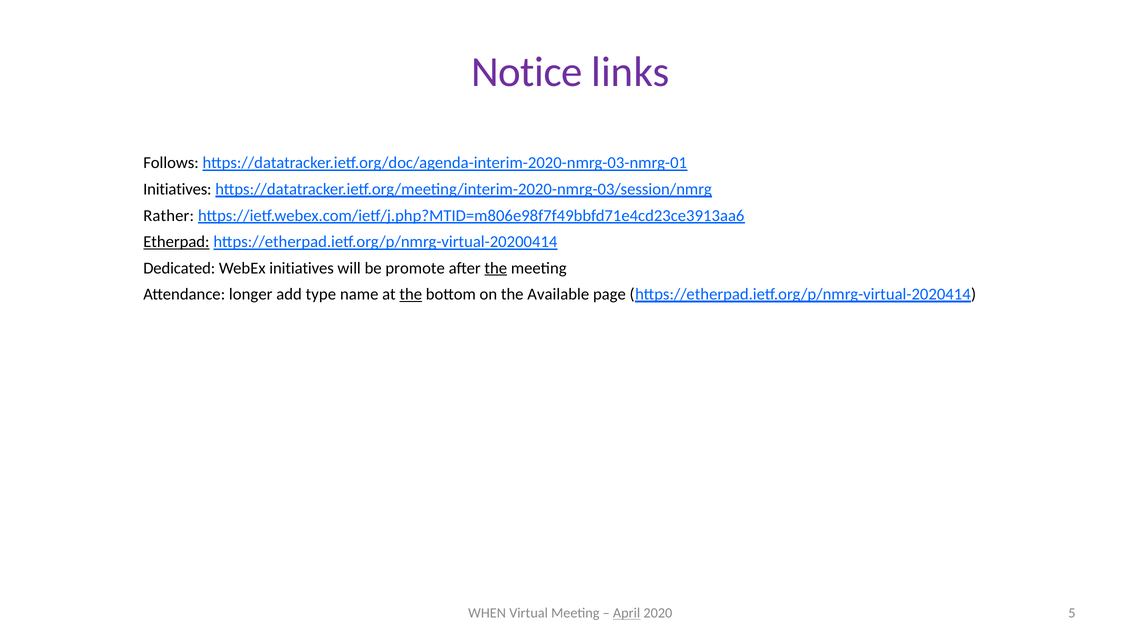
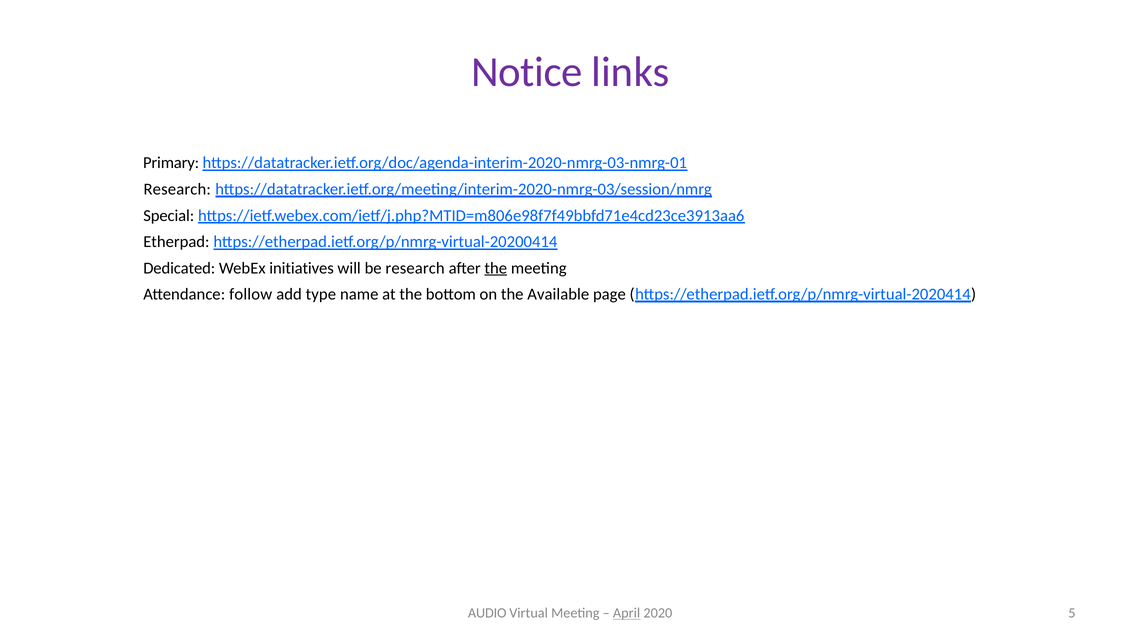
Follows: Follows -> Primary
Initiatives at (177, 189): Initiatives -> Research
Rather: Rather -> Special
Etherpad underline: present -> none
be promote: promote -> research
longer: longer -> follow
the at (411, 294) underline: present -> none
WHEN: WHEN -> AUDIO
